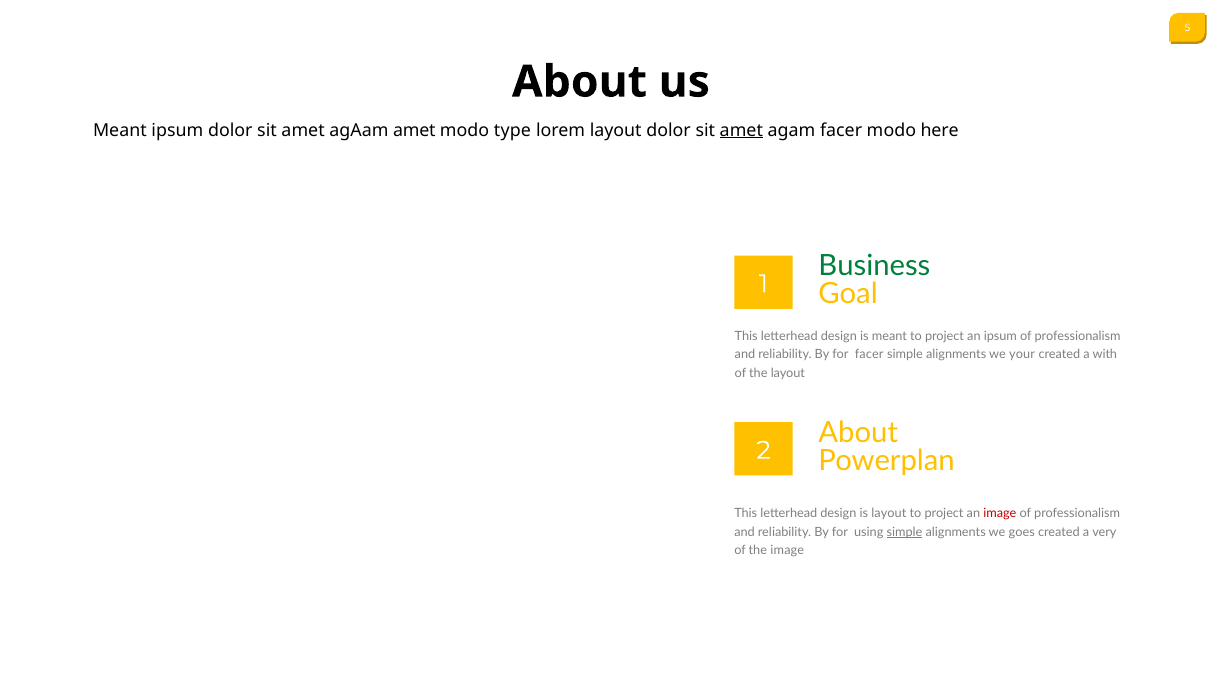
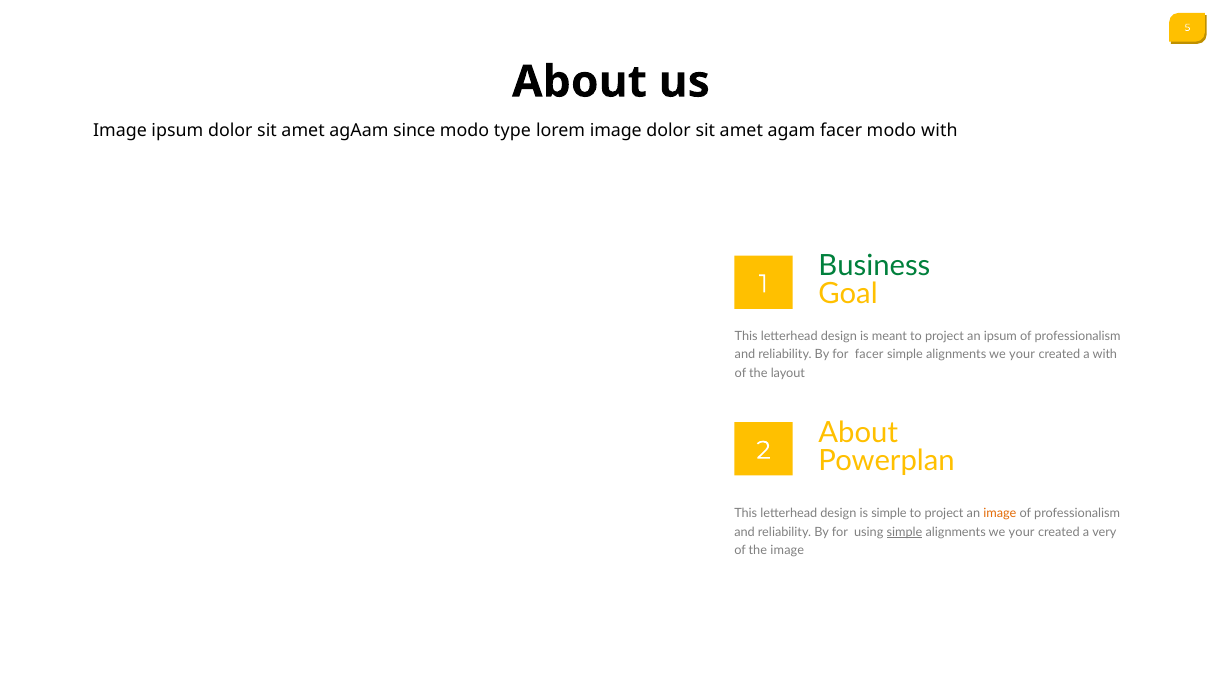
Meant at (120, 130): Meant -> Image
agAam amet: amet -> since
lorem layout: layout -> image
amet at (741, 130) underline: present -> none
modo here: here -> with
is layout: layout -> simple
image at (1000, 514) colour: red -> orange
goes at (1022, 532): goes -> your
